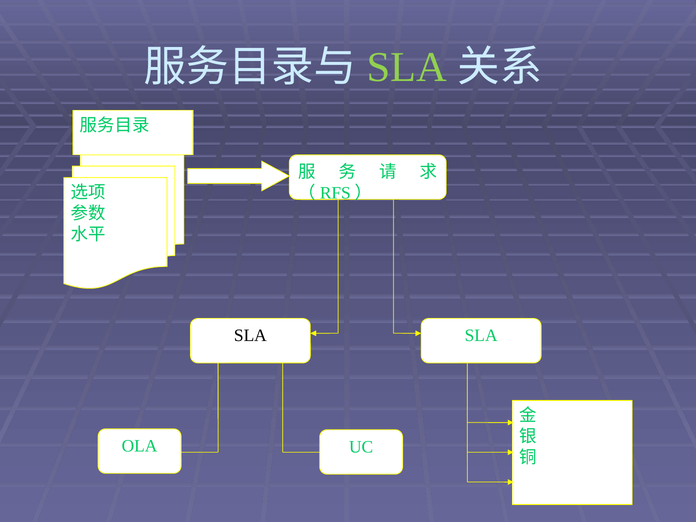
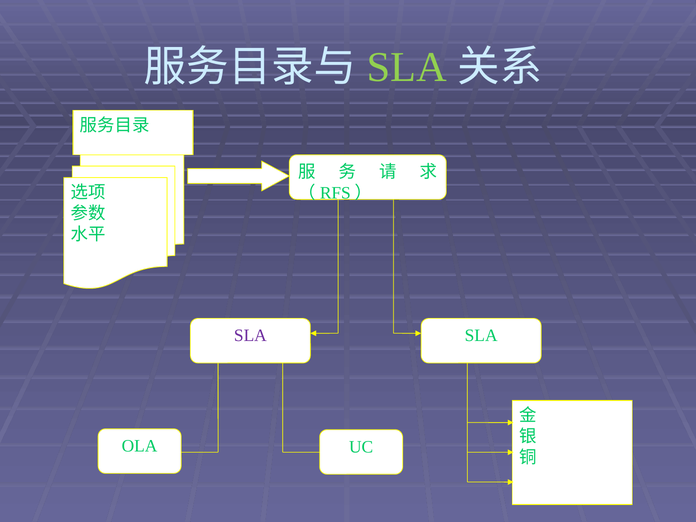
SLA at (250, 336) colour: black -> purple
